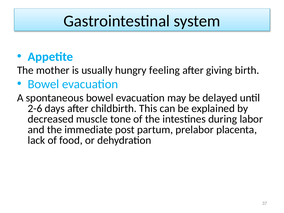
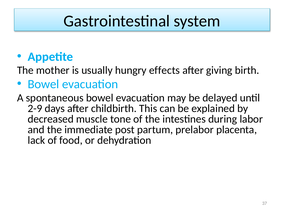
feeling: feeling -> effects
2-6: 2-6 -> 2-9
